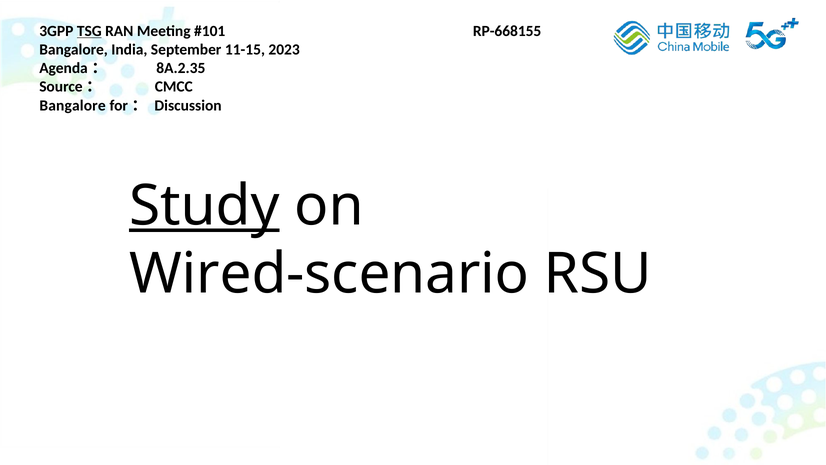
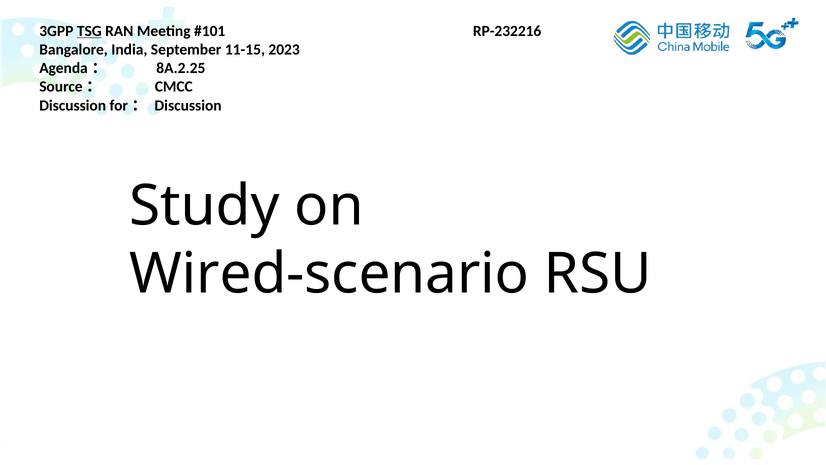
RP-668155: RP-668155 -> RP-232216
8A.2.35: 8A.2.35 -> 8A.2.25
Bangalore at (73, 105): Bangalore -> Discussion
Study underline: present -> none
